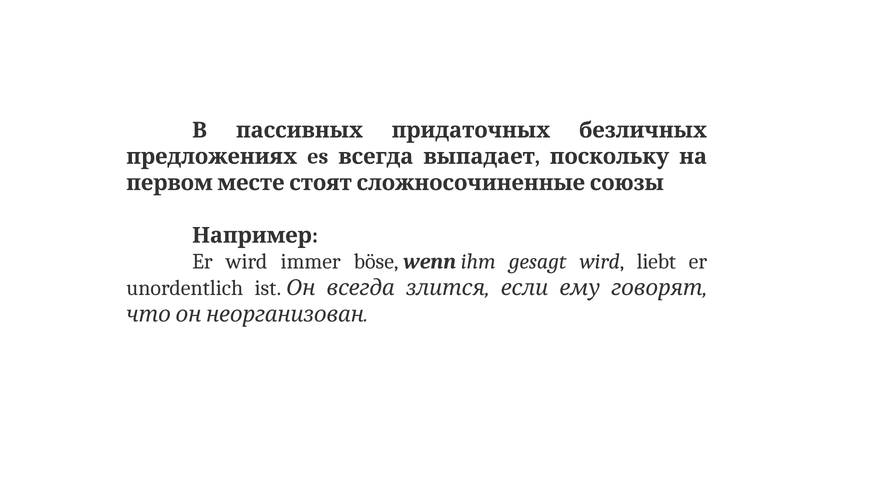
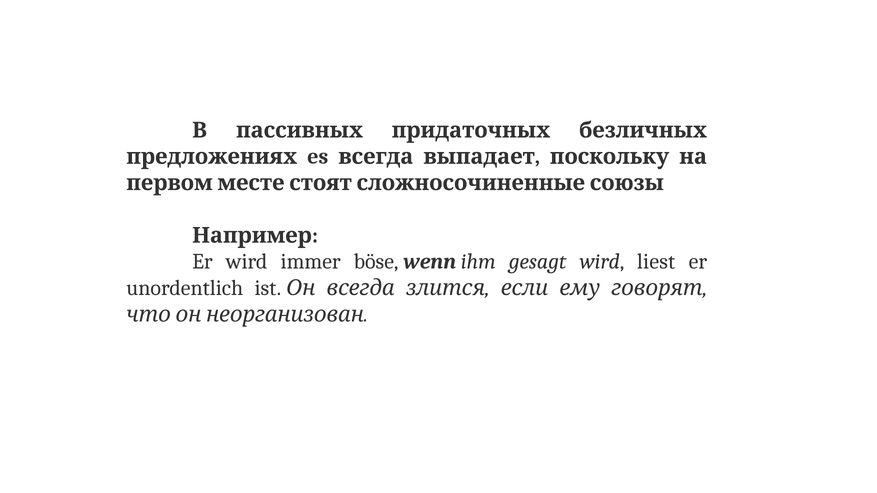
liebt: liebt -> liest
